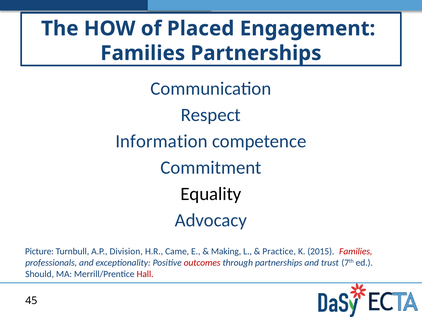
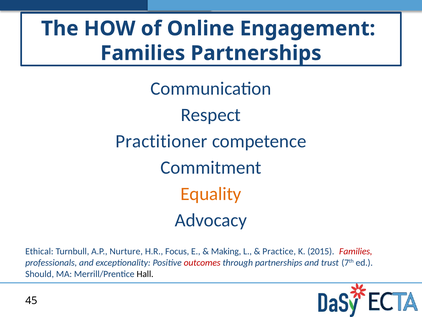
Placed: Placed -> Online
Information: Information -> Practitioner
Equality colour: black -> orange
Picture: Picture -> Ethical
Division: Division -> Nurture
Came: Came -> Focus
Hall colour: red -> black
